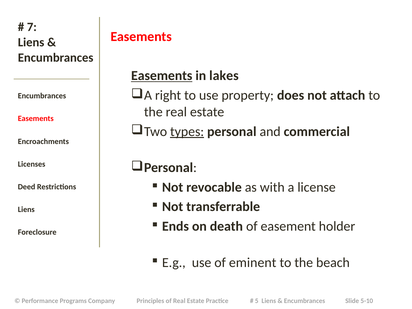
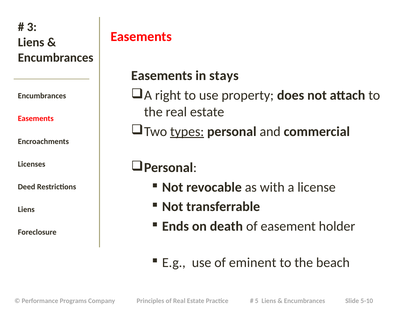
7: 7 -> 3
Easements at (162, 76) underline: present -> none
lakes: lakes -> stays
